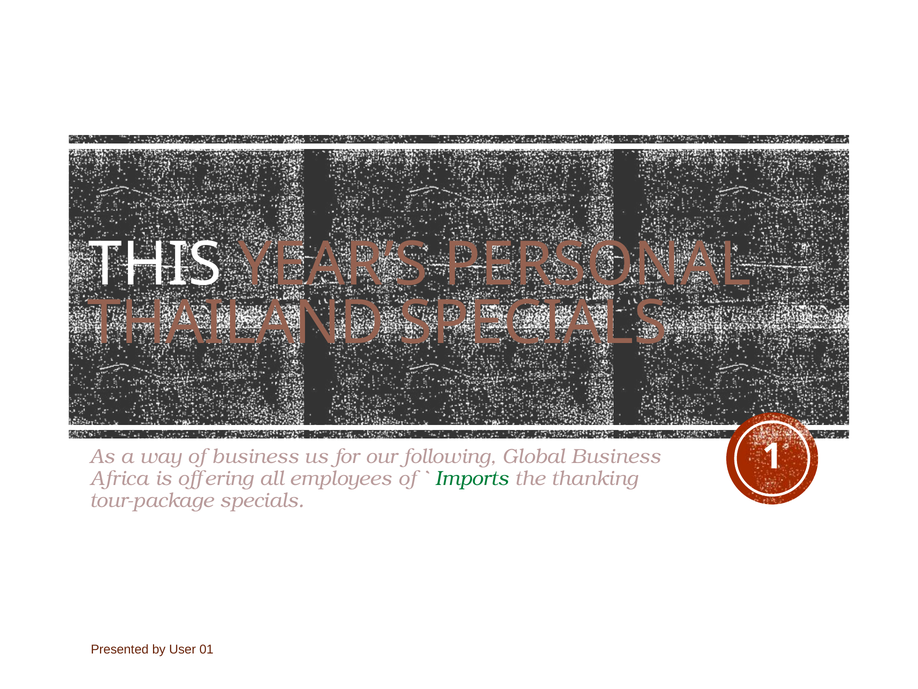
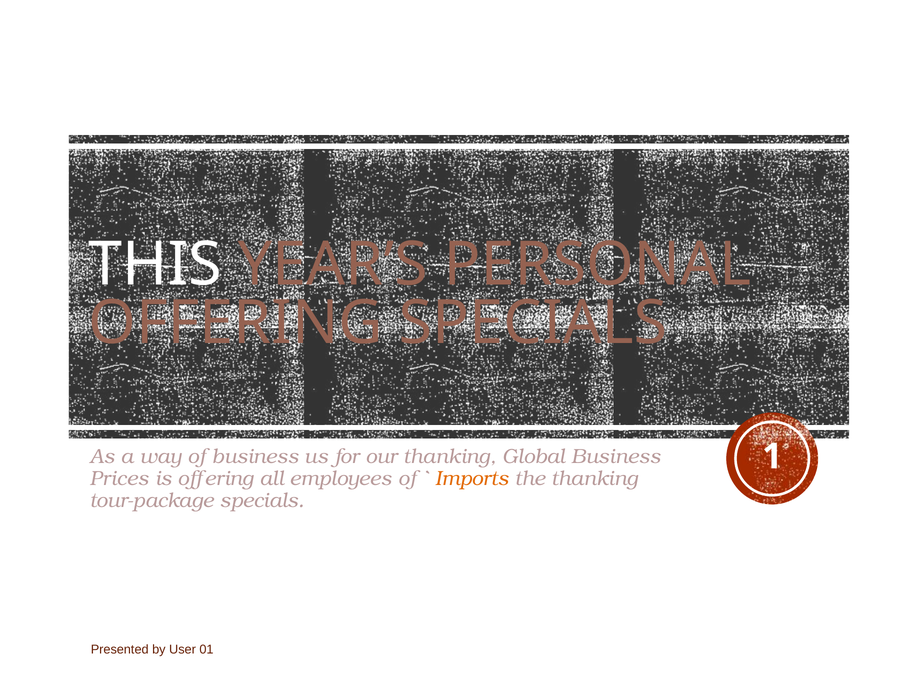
THAILAND at (236, 323): THAILAND -> OFFERING
our following: following -> thanking
Africa: Africa -> Prices
Imports colour: green -> orange
